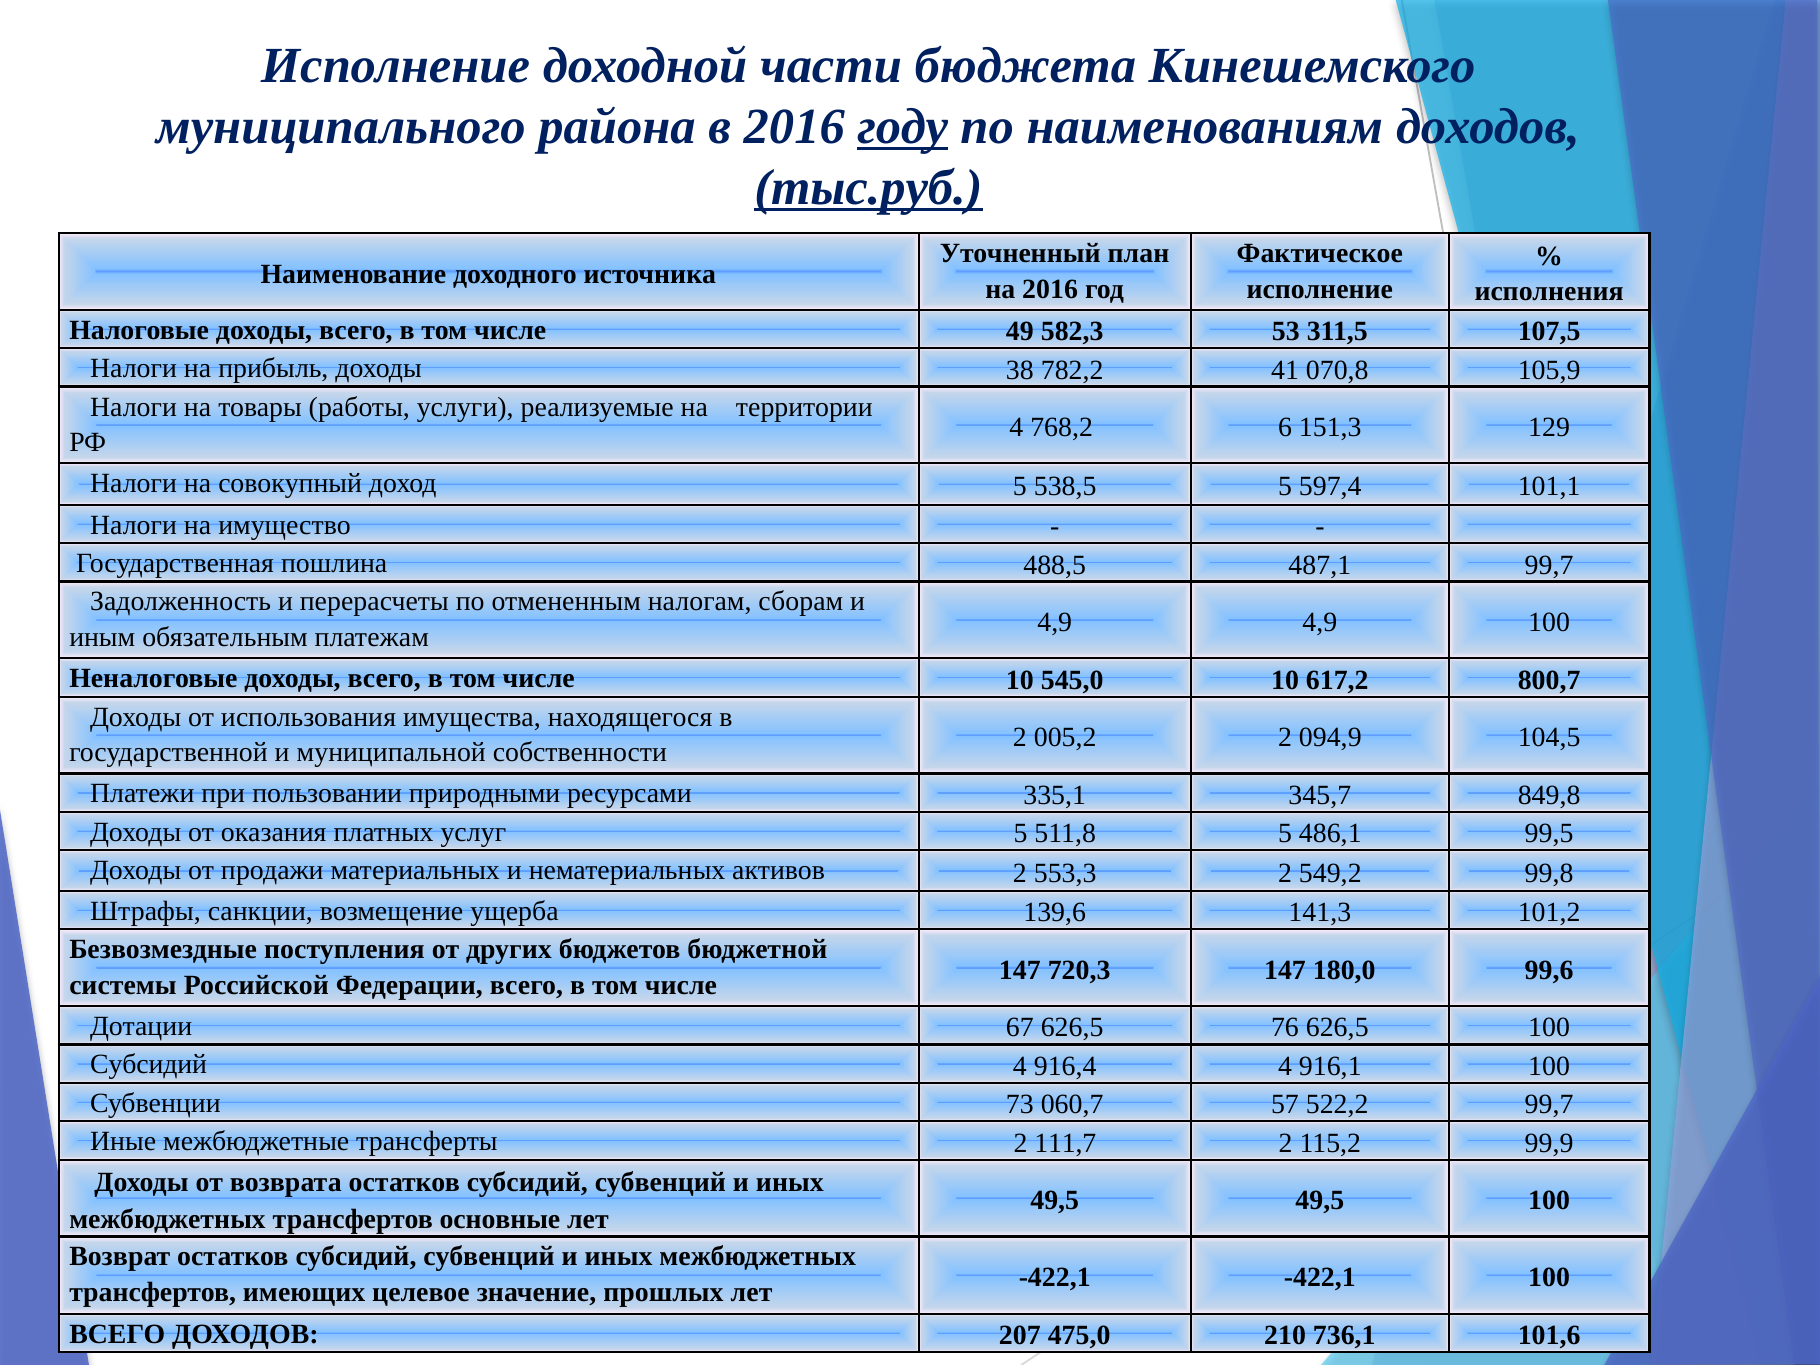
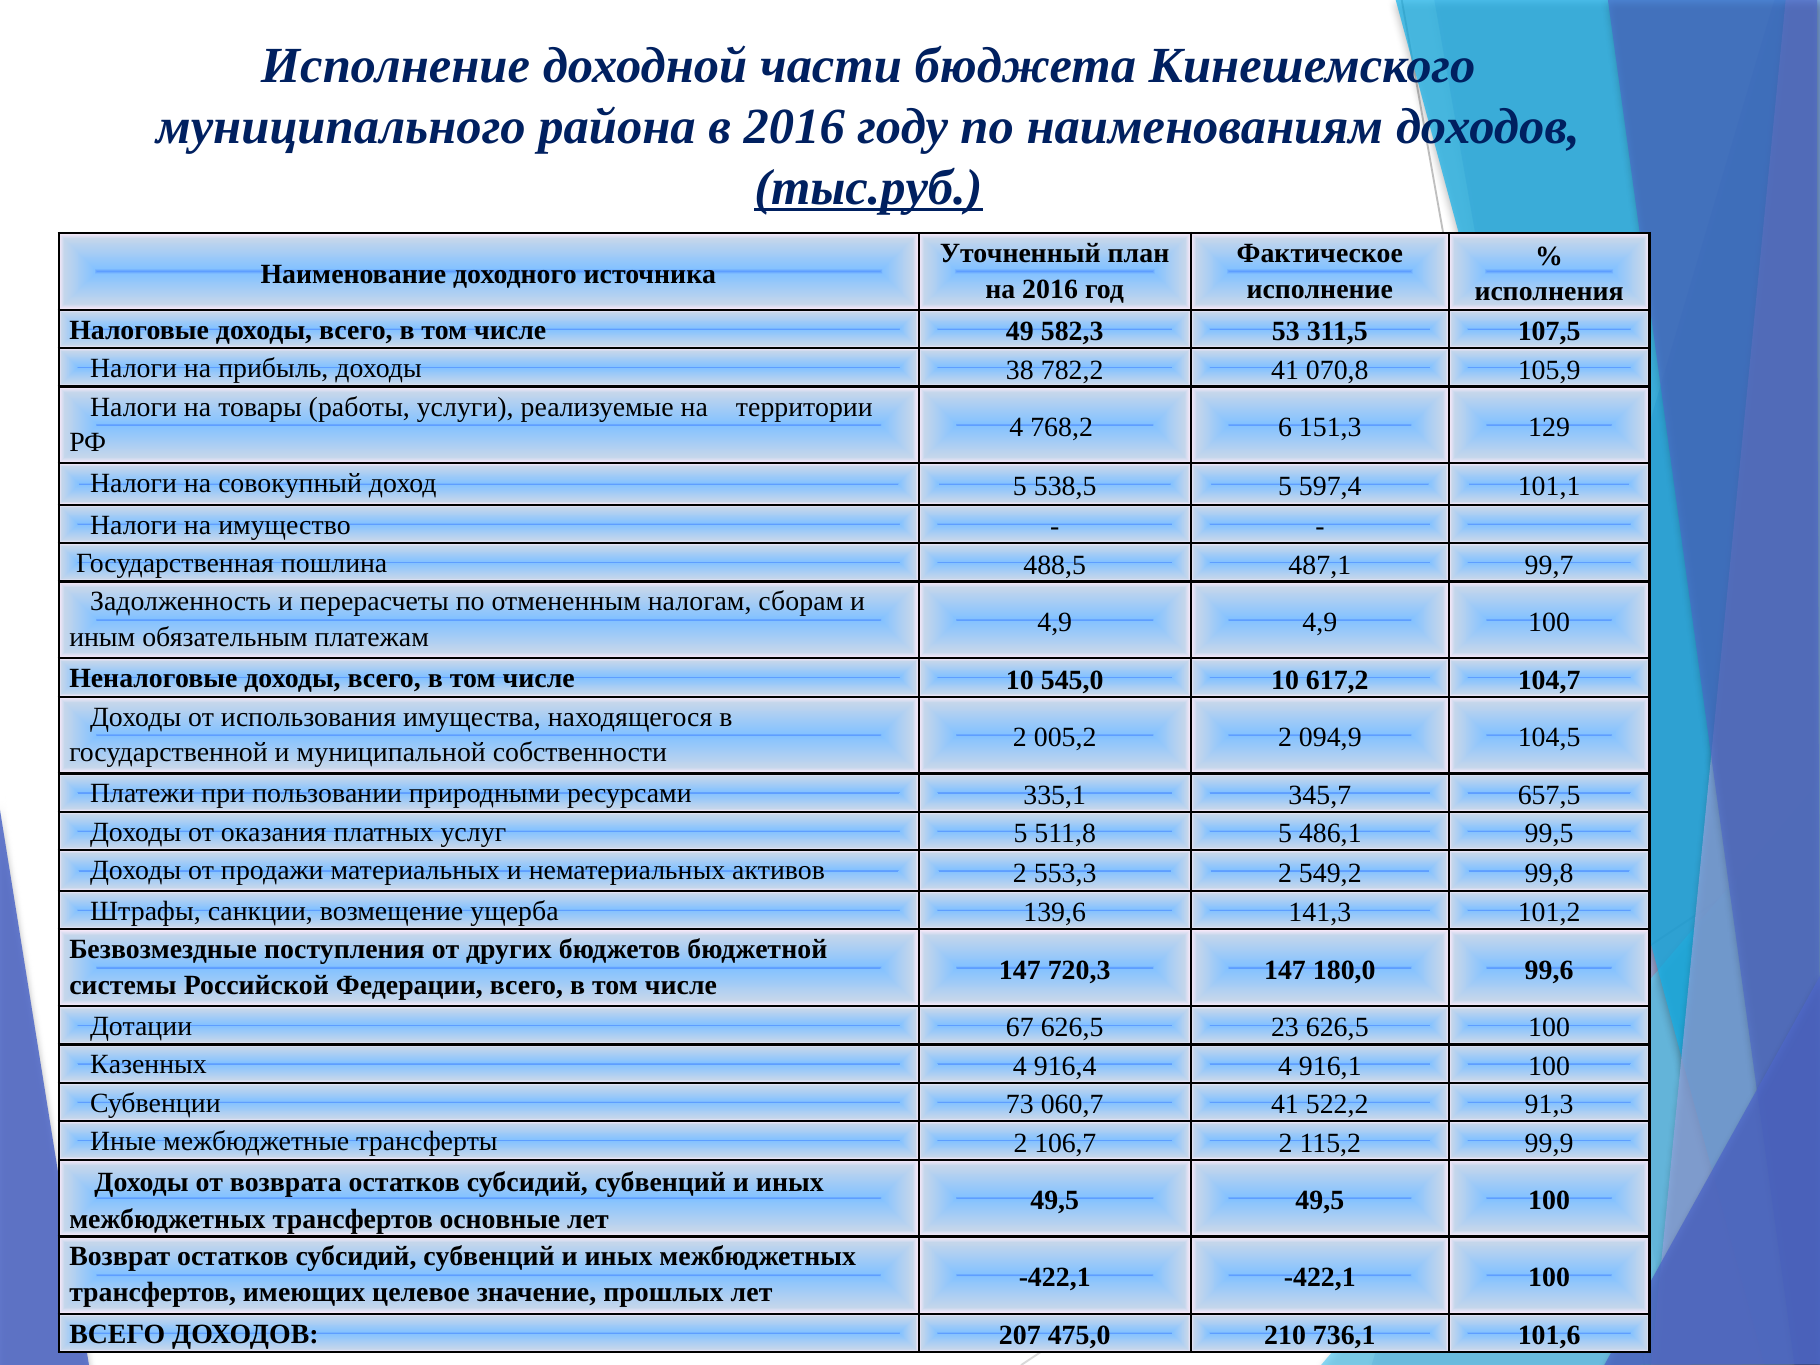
году underline: present -> none
800,7: 800,7 -> 104,7
849,8: 849,8 -> 657,5
76: 76 -> 23
Субсидий at (149, 1065): Субсидий -> Казенных
060,7 57: 57 -> 41
522,2 99,7: 99,7 -> 91,3
111,7: 111,7 -> 106,7
